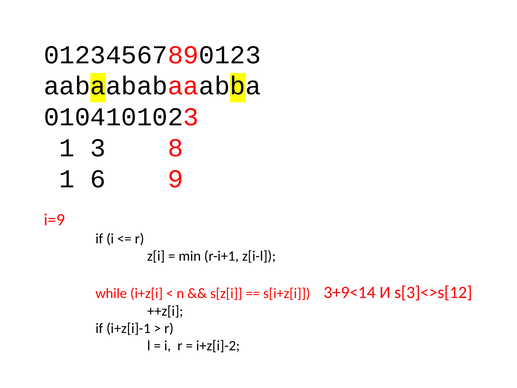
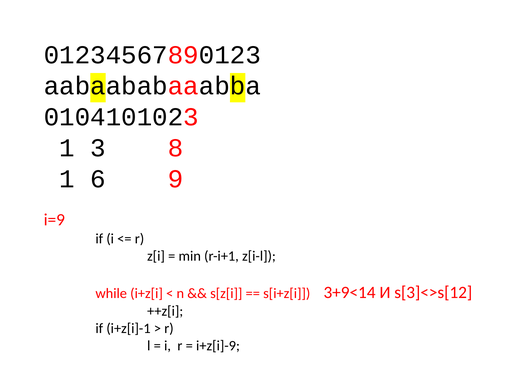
i+z[i]-2: i+z[i]-2 -> i+z[i]-9
